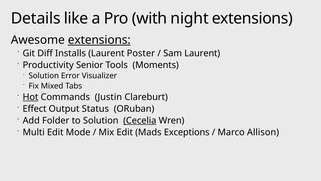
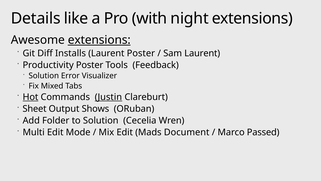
Productivity Senior: Senior -> Poster
Moments: Moments -> Feedback
Justin underline: none -> present
Effect: Effect -> Sheet
Status: Status -> Shows
Cecelia underline: present -> none
Exceptions: Exceptions -> Document
Allison: Allison -> Passed
